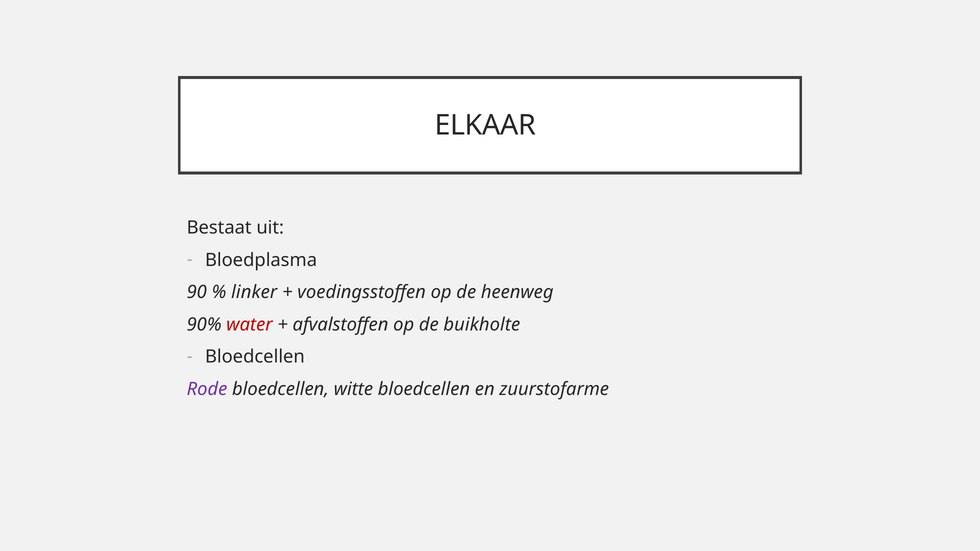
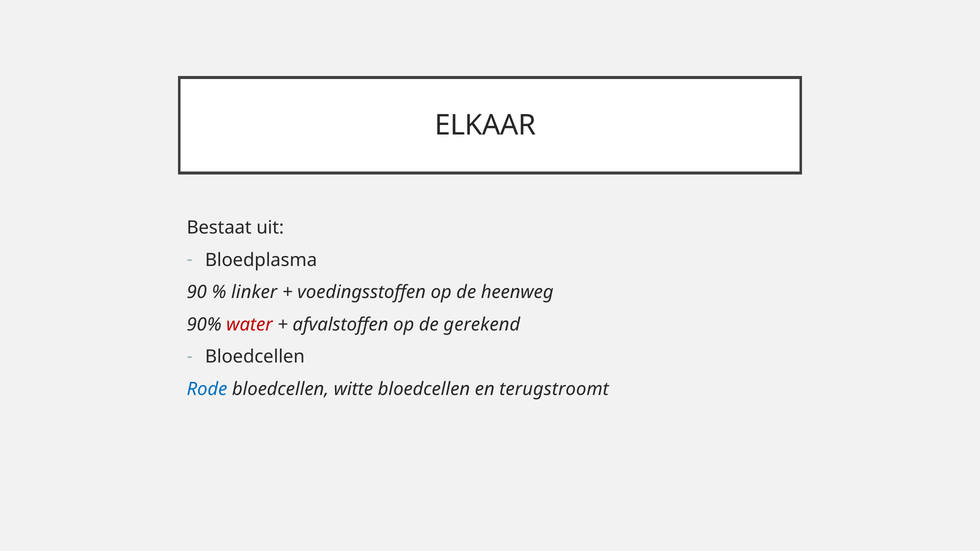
buikholte: buikholte -> gerekend
Rode colour: purple -> blue
zuurstofarme: zuurstofarme -> terugstroomt
